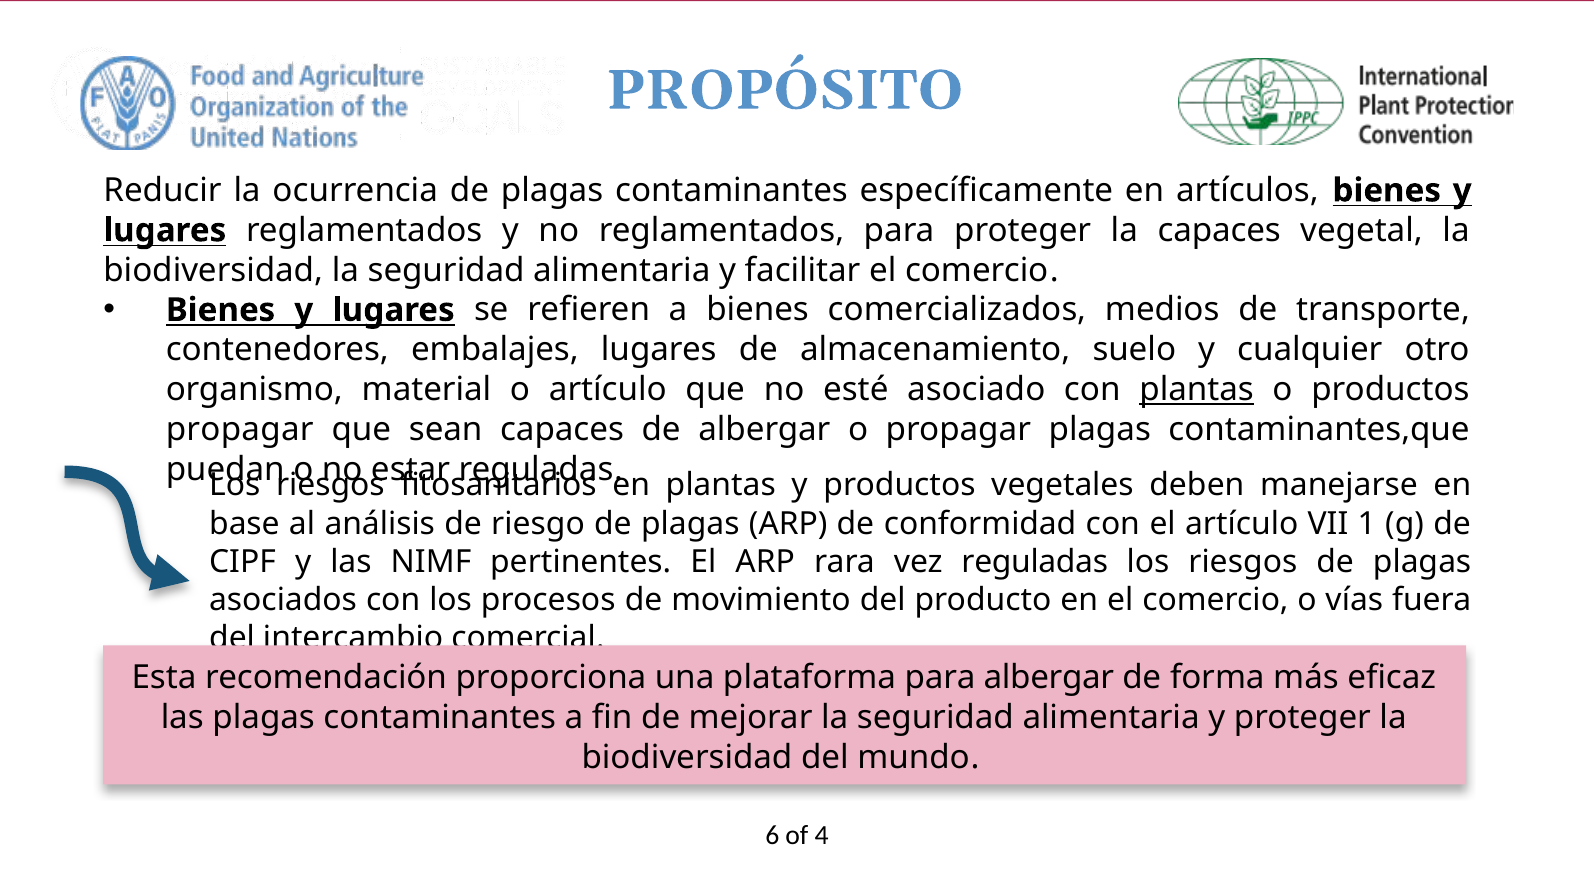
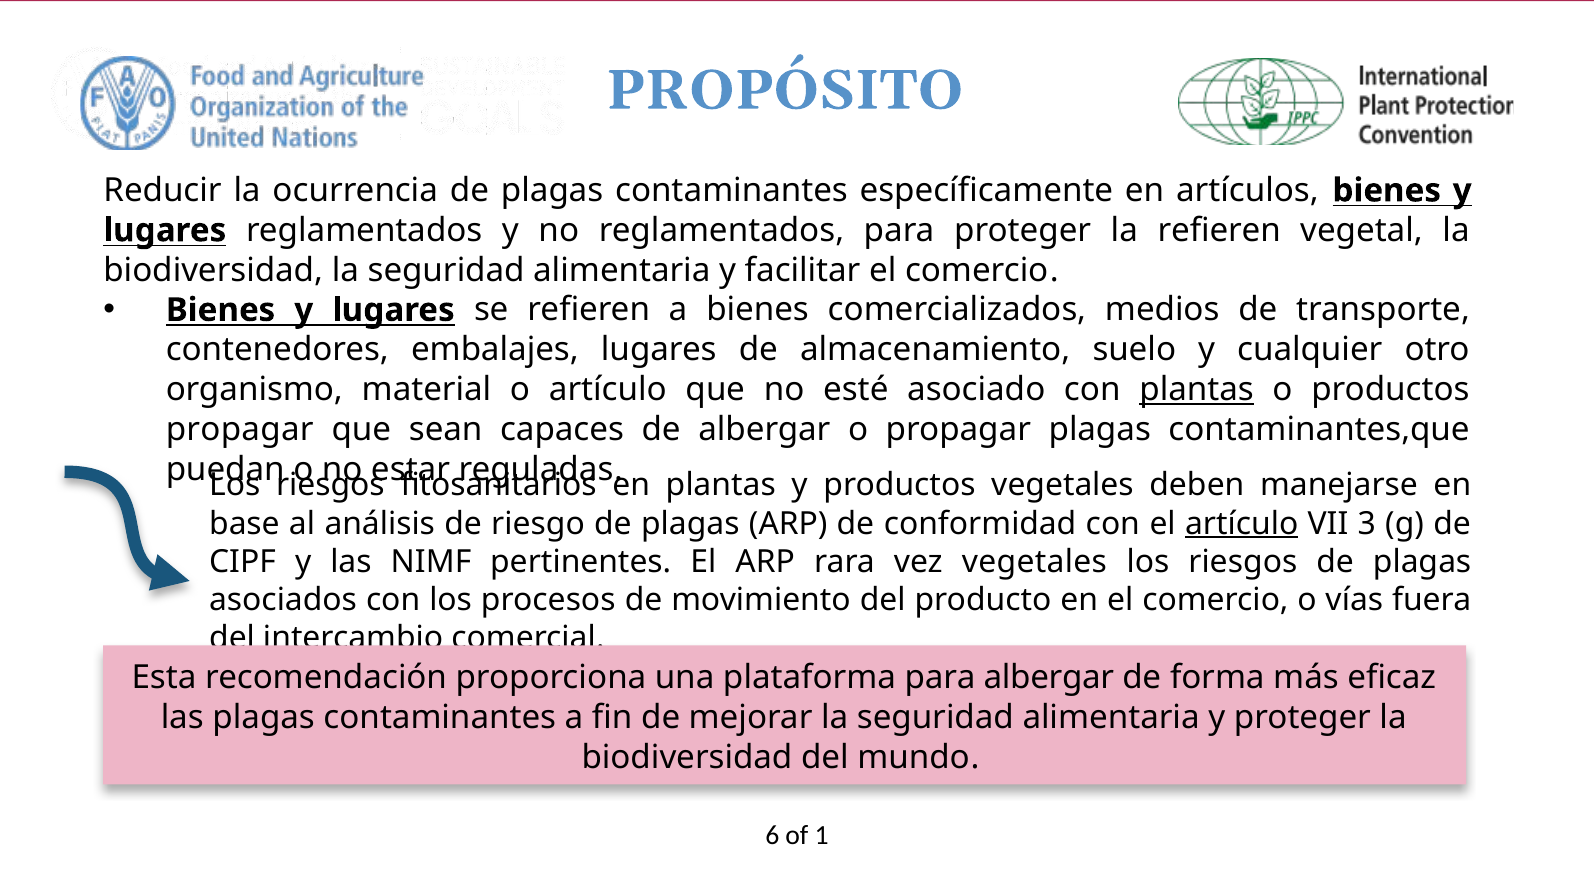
la capaces: capaces -> refieren
artículo at (1242, 524) underline: none -> present
1: 1 -> 3
vez reguladas: reguladas -> vegetales
4: 4 -> 1
